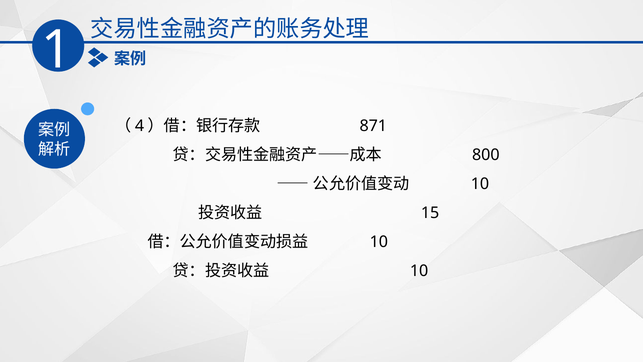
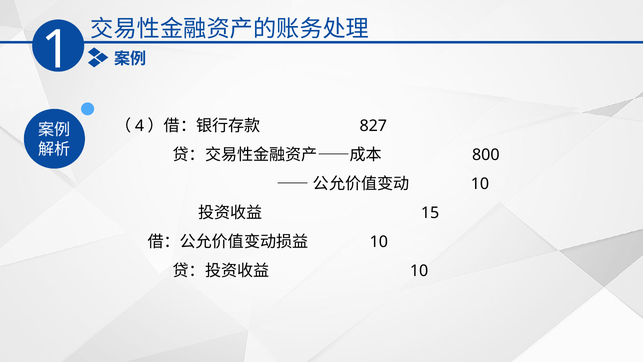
871: 871 -> 827
